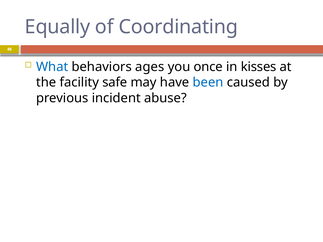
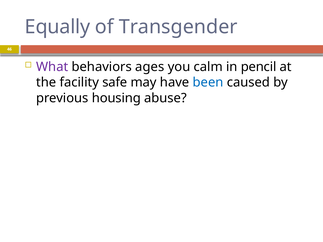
Coordinating: Coordinating -> Transgender
What colour: blue -> purple
once: once -> calm
kisses: kisses -> pencil
incident: incident -> housing
